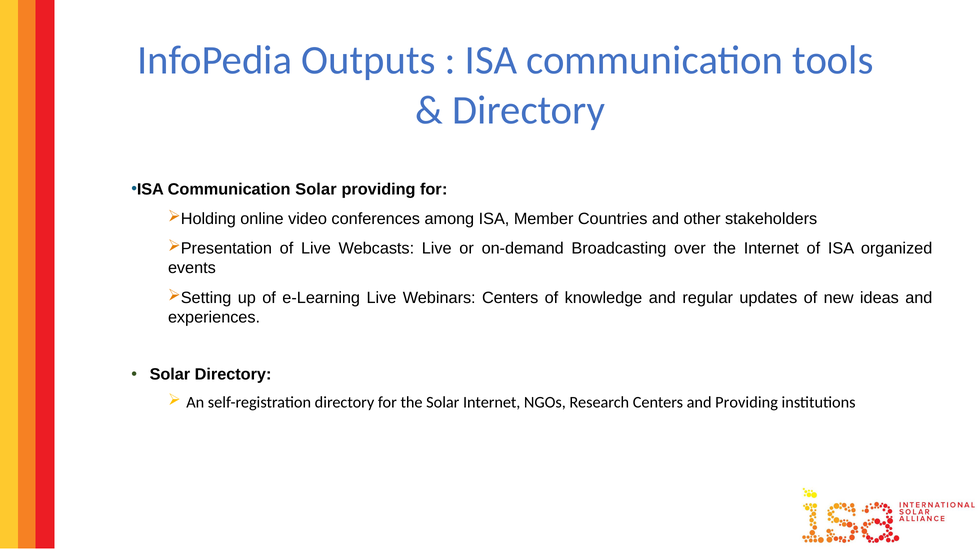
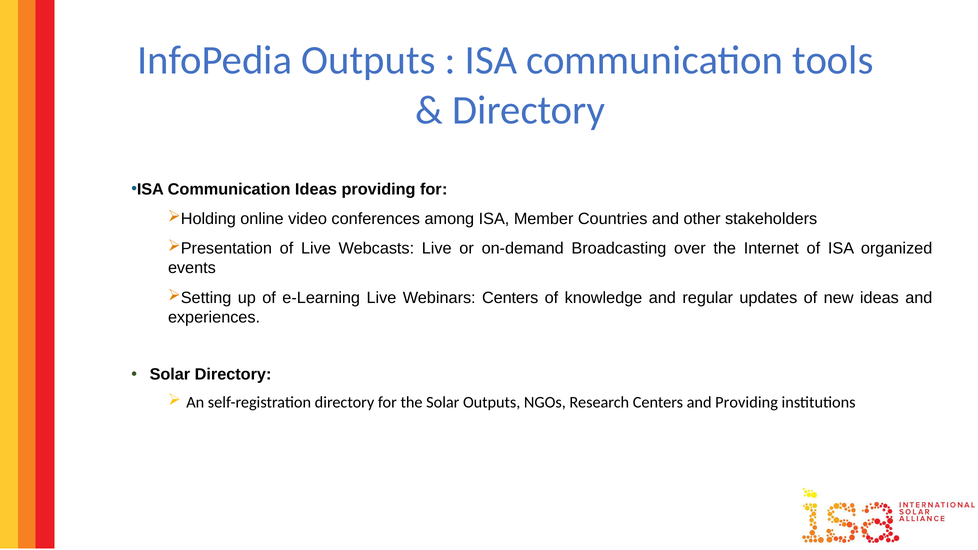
Communication Solar: Solar -> Ideas
Solar Internet: Internet -> Outputs
